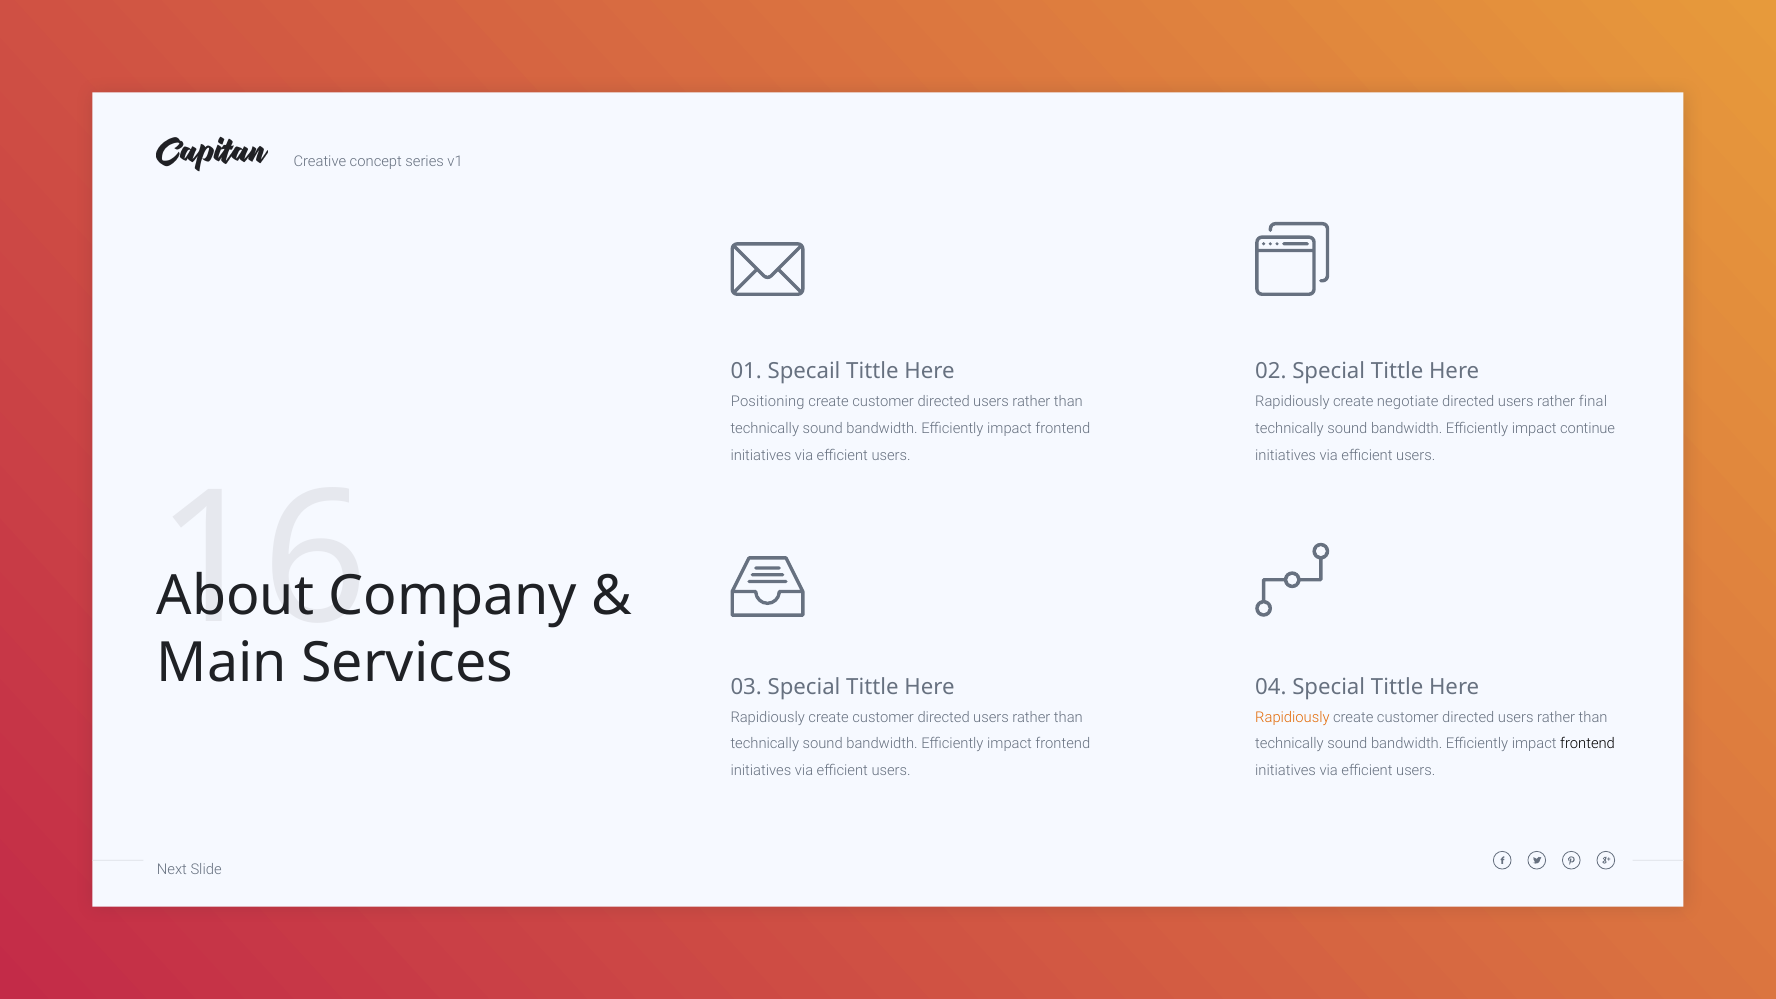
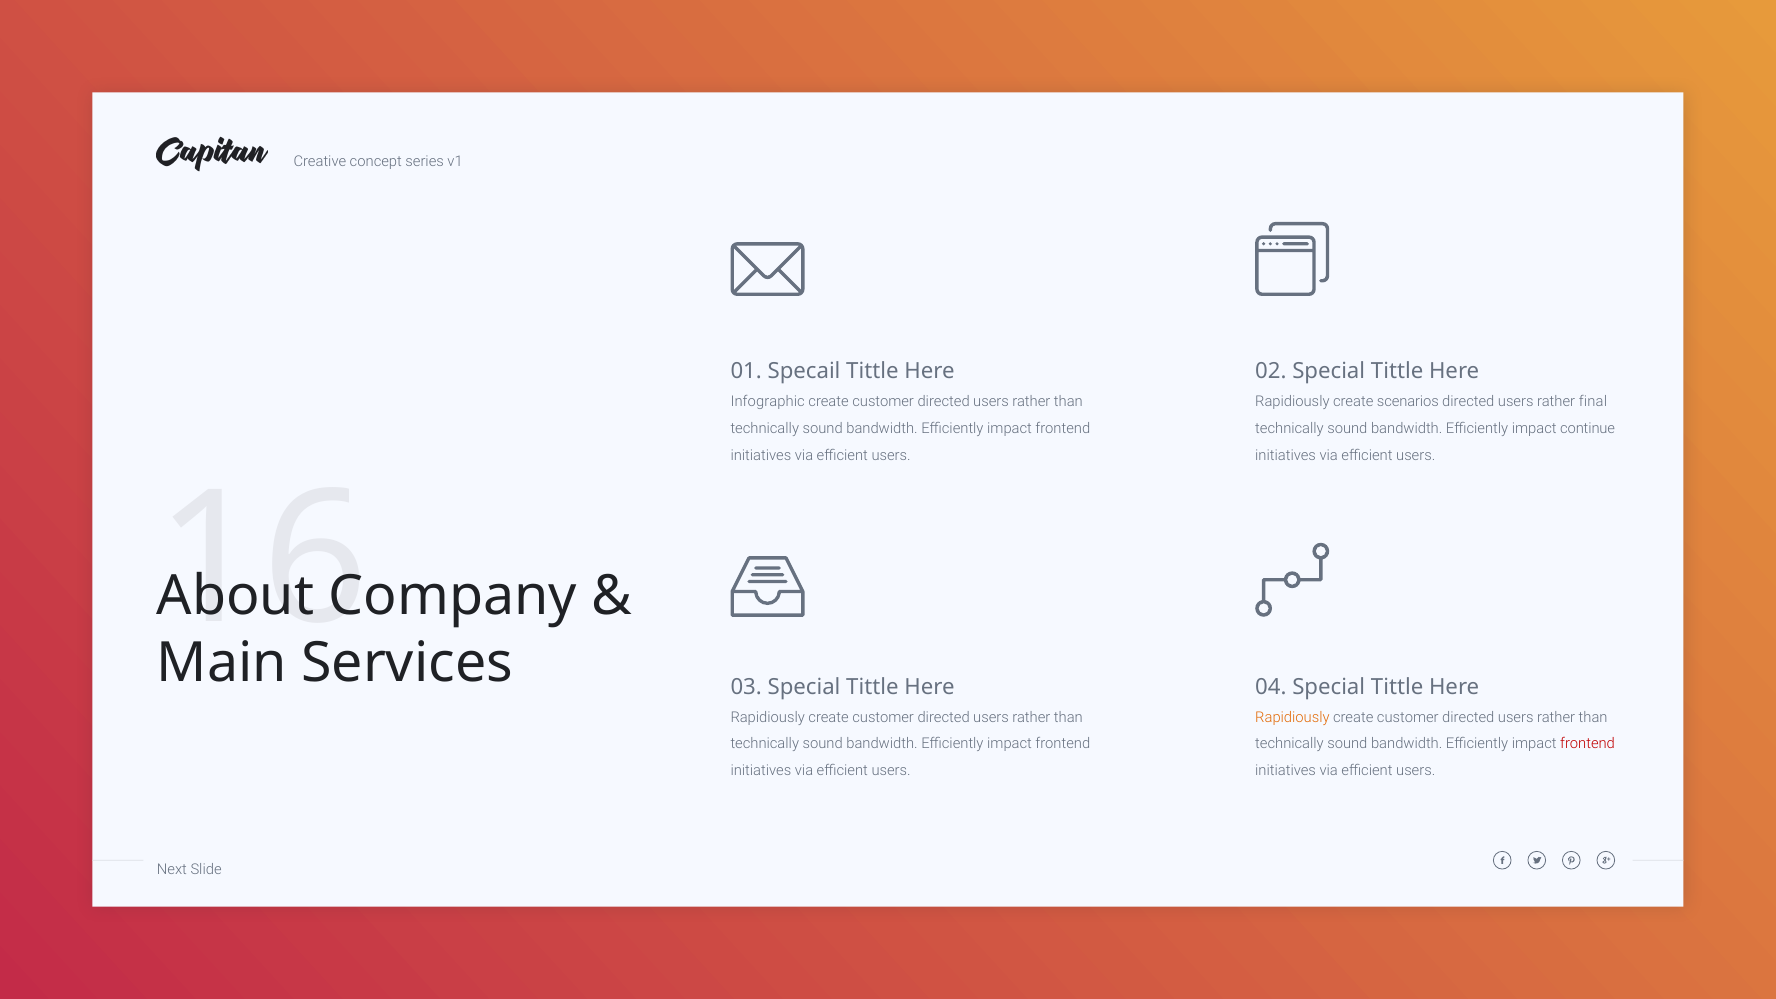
Positioning: Positioning -> Infographic
negotiate: negotiate -> scenarios
frontend at (1588, 744) colour: black -> red
